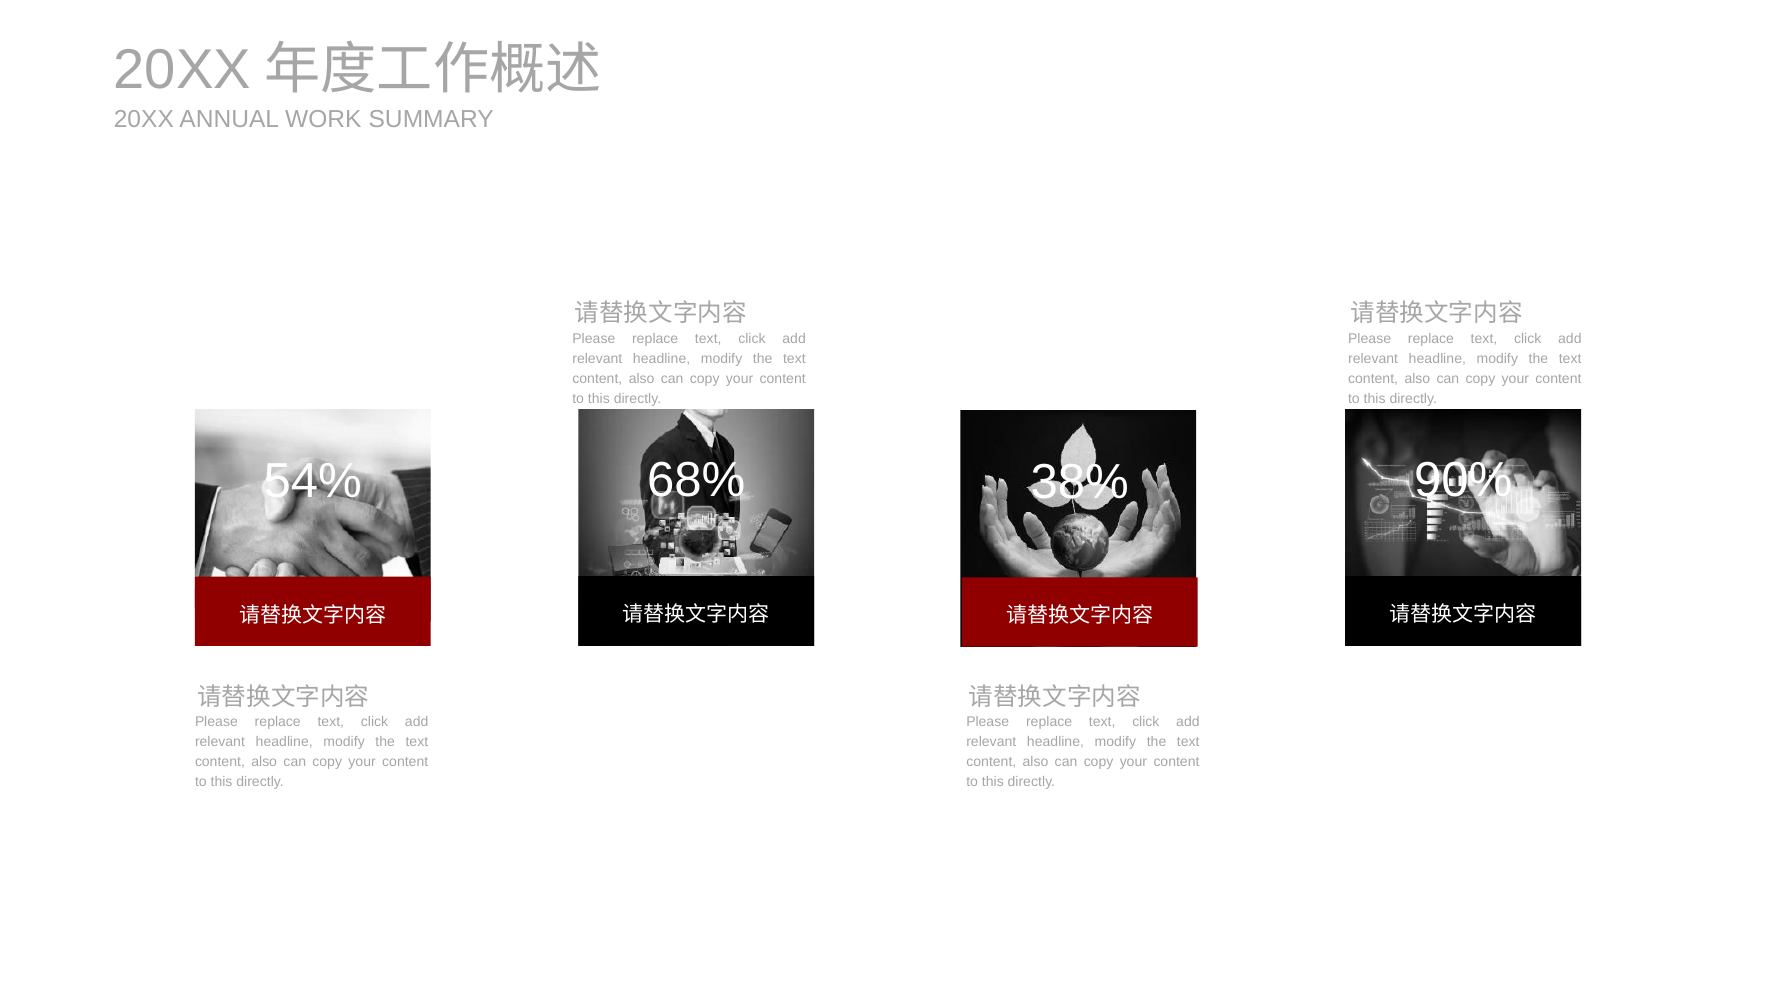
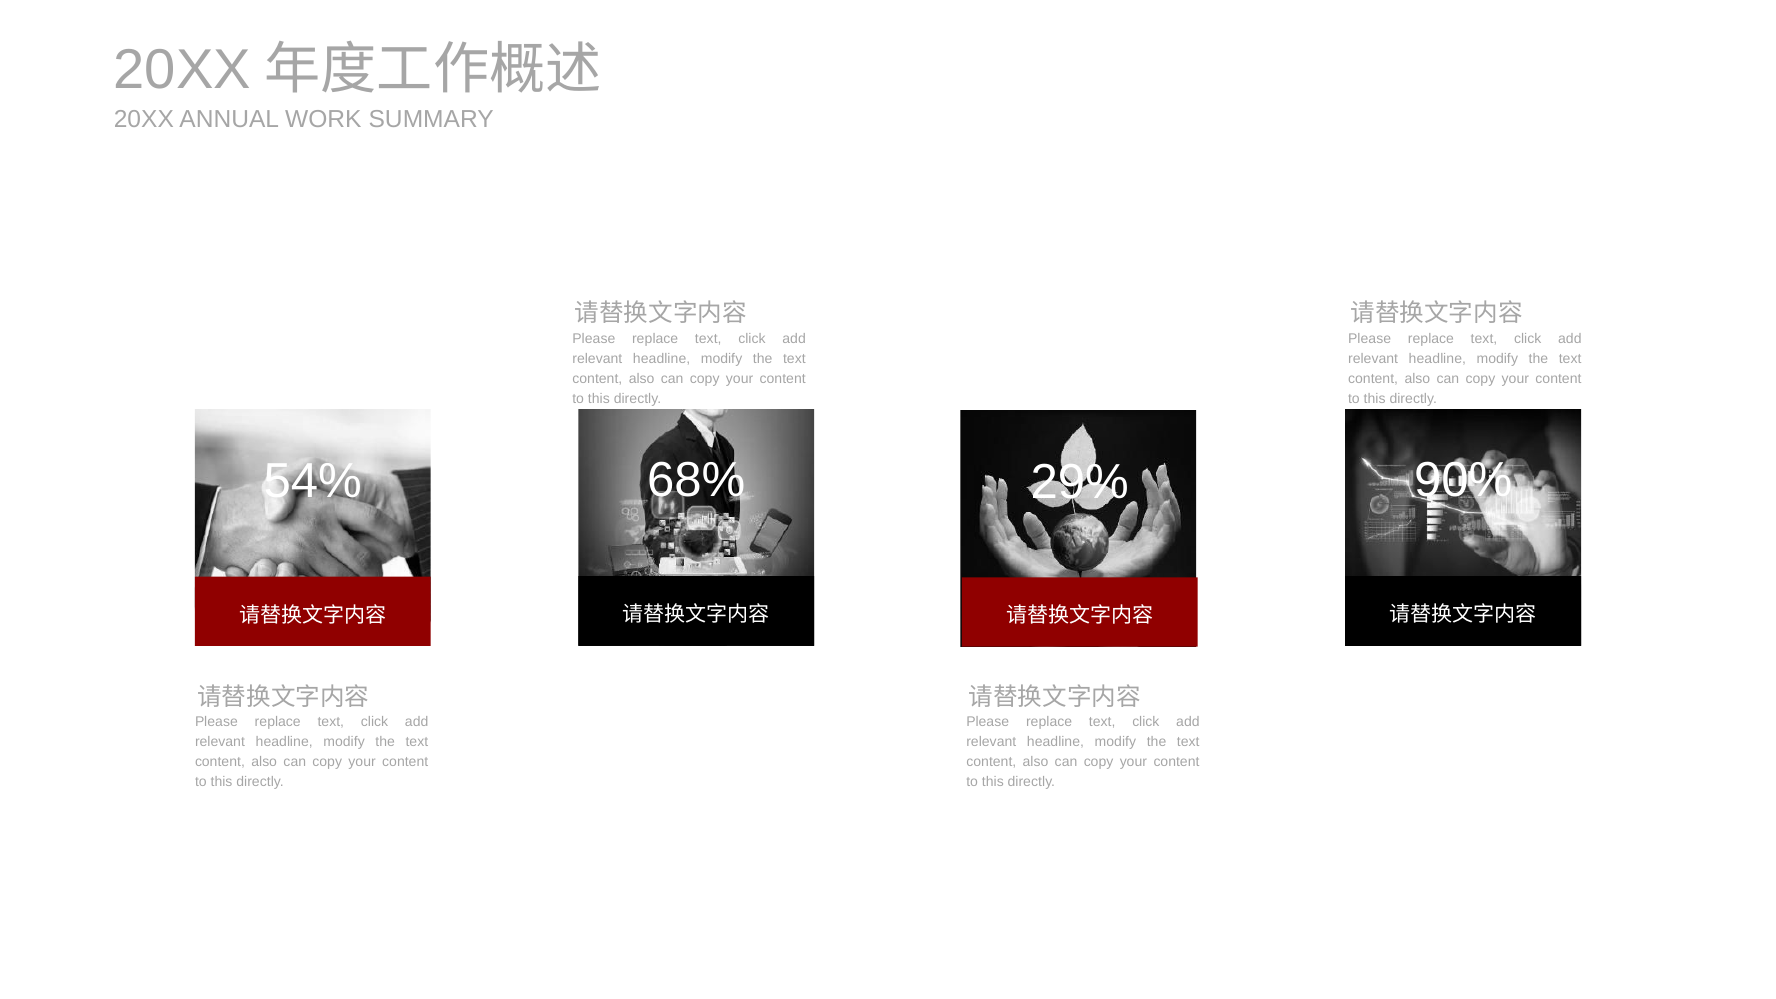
38%: 38% -> 29%
